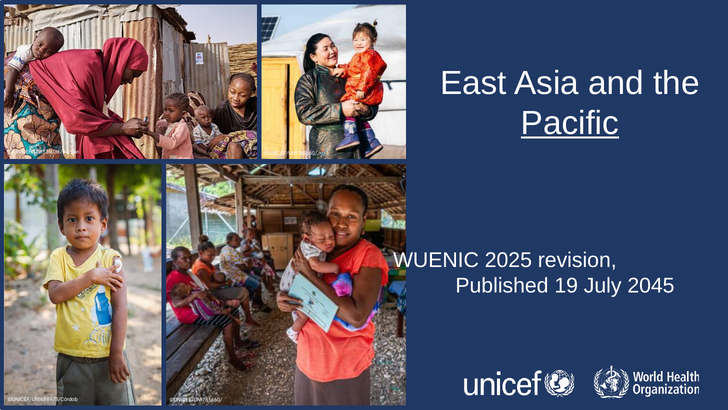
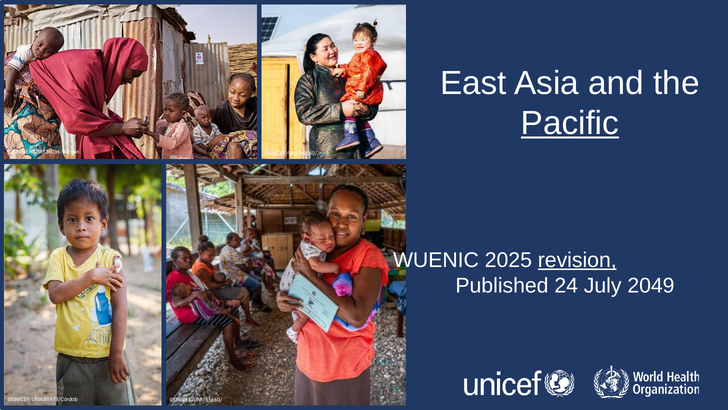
revision underline: none -> present
19: 19 -> 24
2045: 2045 -> 2049
